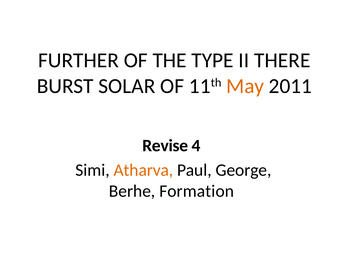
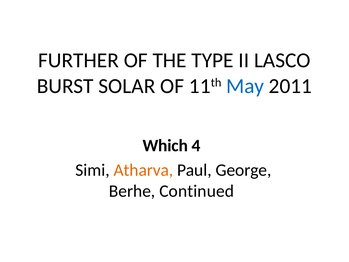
THERE: THERE -> LASCO
May colour: orange -> blue
Revise: Revise -> Which
Formation: Formation -> Continued
